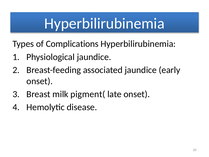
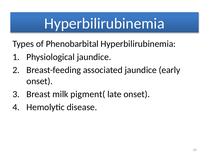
Complications: Complications -> Phenobarbital
